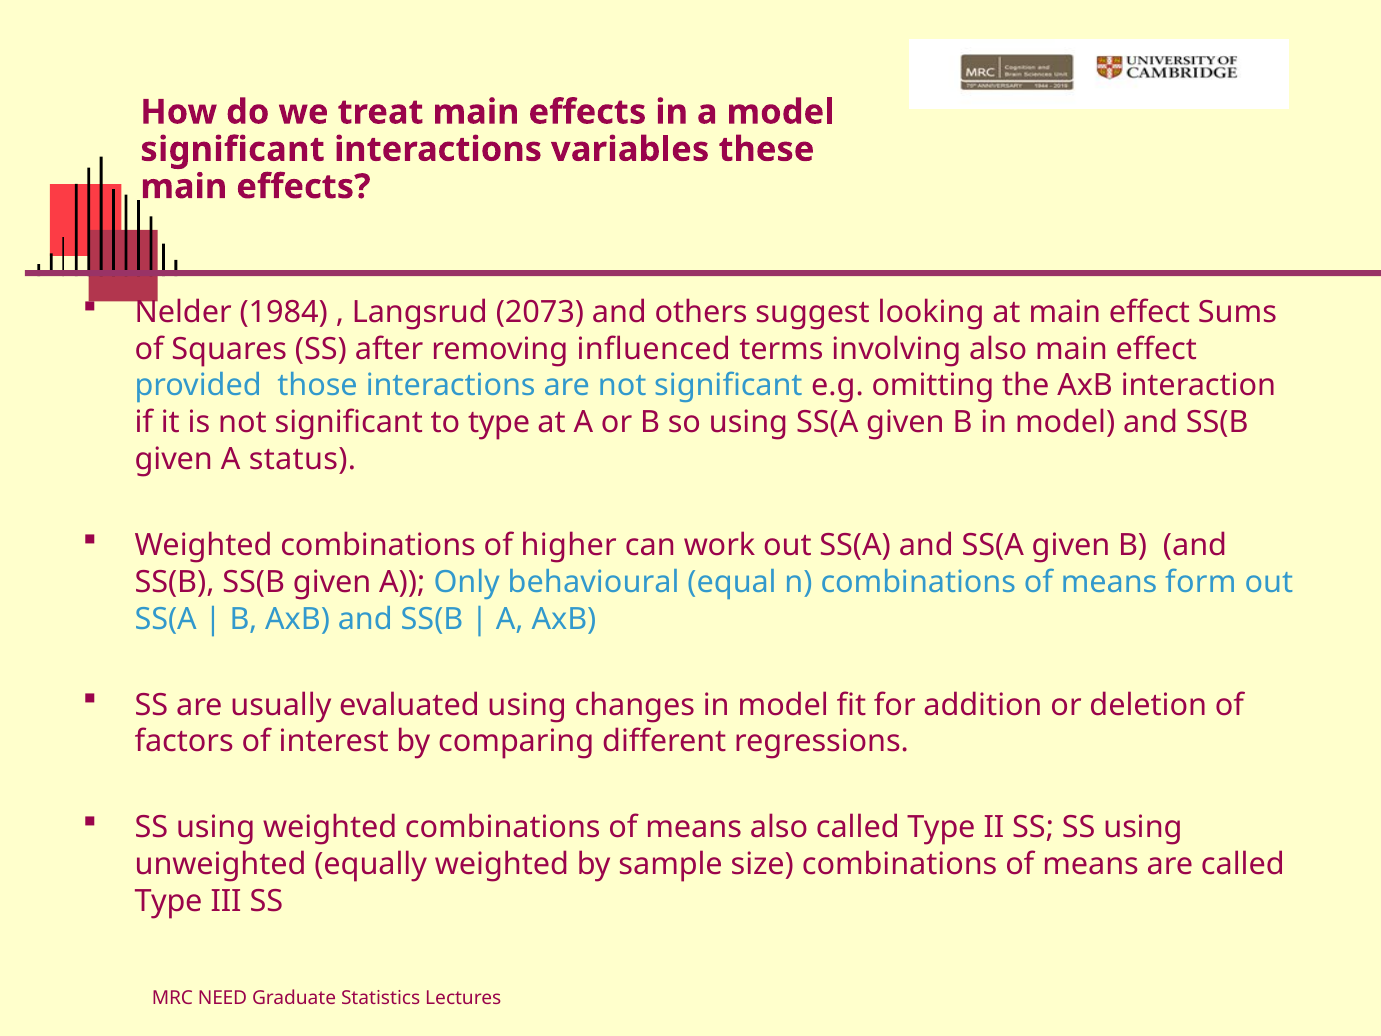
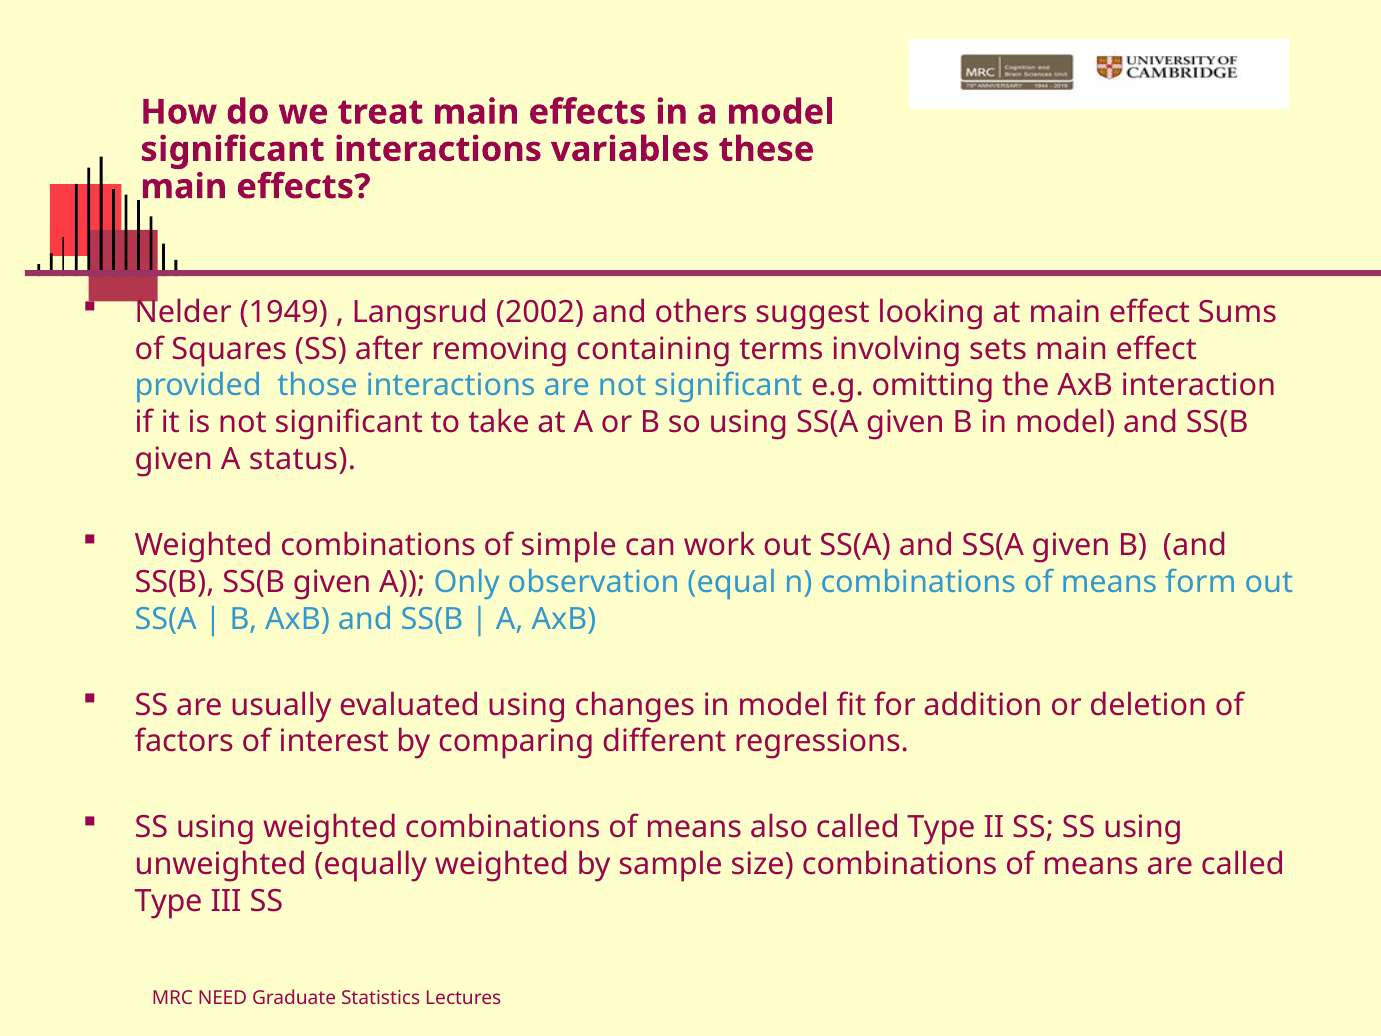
1984: 1984 -> 1949
2073: 2073 -> 2002
influenced: influenced -> containing
involving also: also -> sets
to type: type -> take
higher: higher -> simple
behavioural: behavioural -> observation
